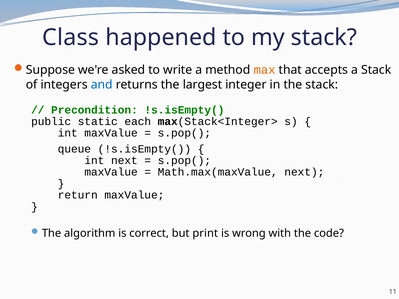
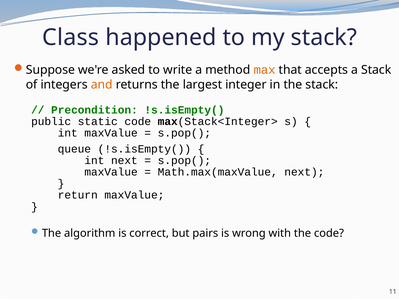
and colour: blue -> orange
static each: each -> code
print: print -> pairs
